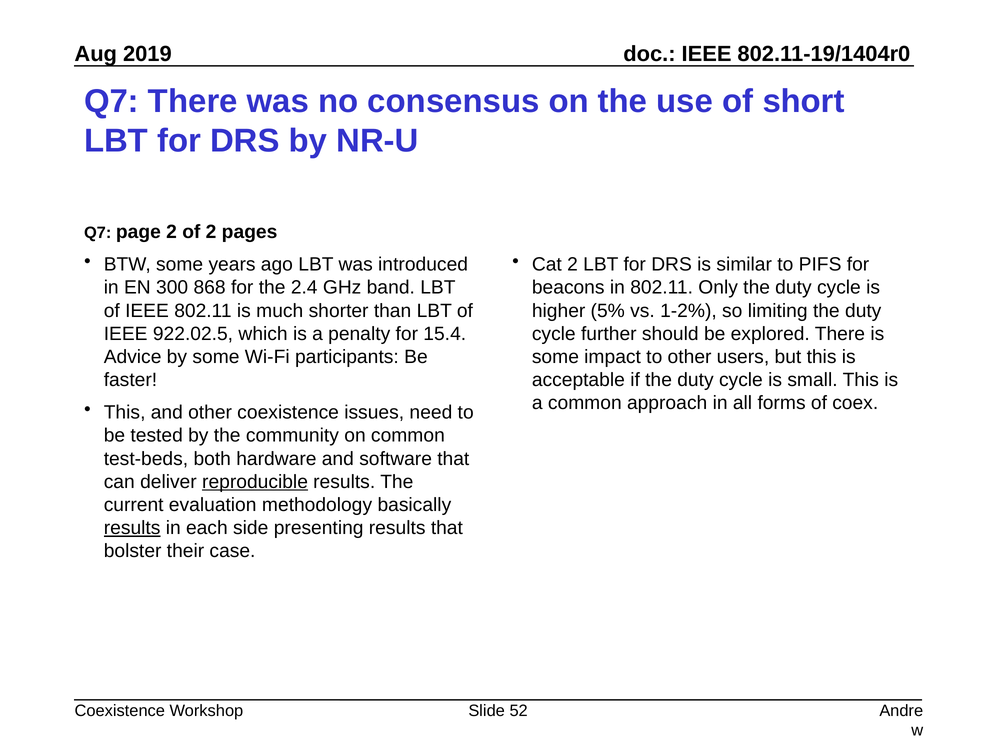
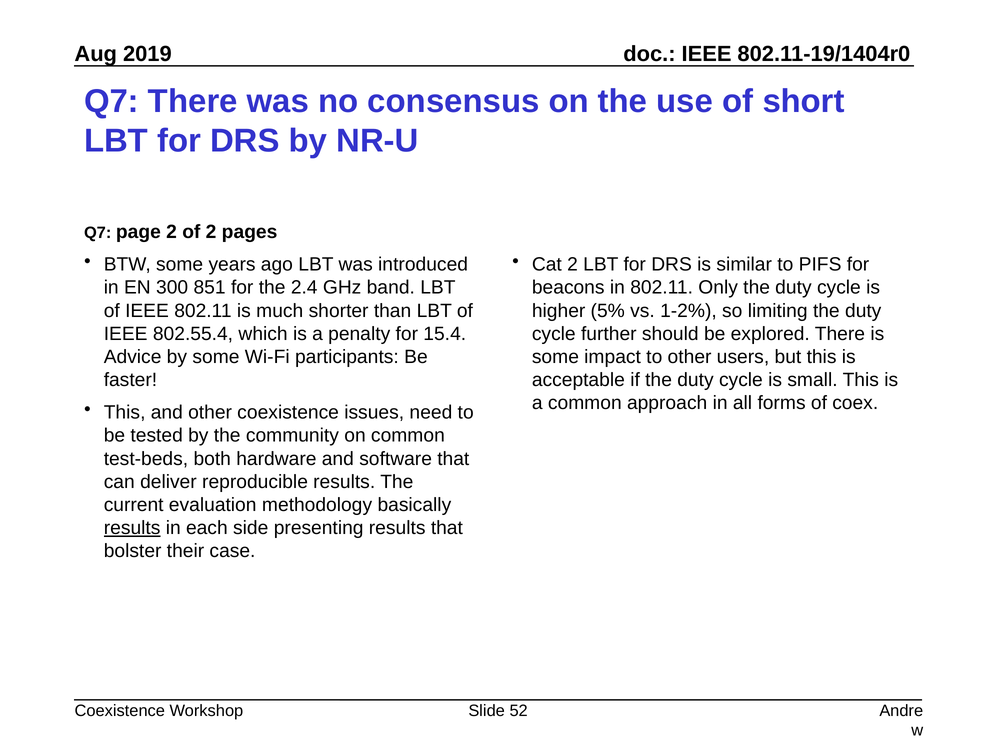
868: 868 -> 851
922.02.5: 922.02.5 -> 802.55.4
reproducible underline: present -> none
